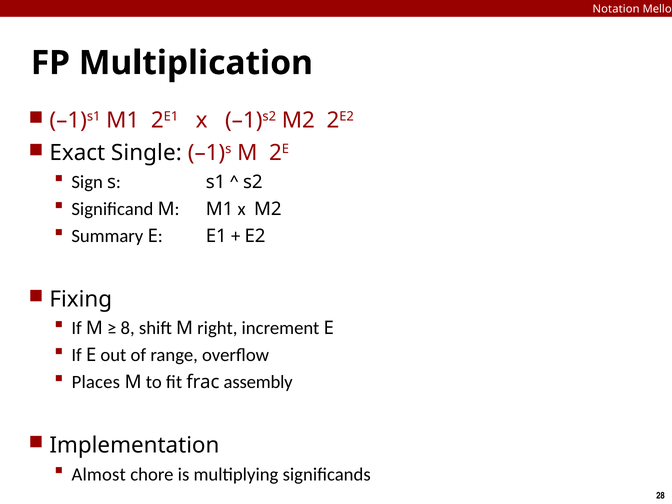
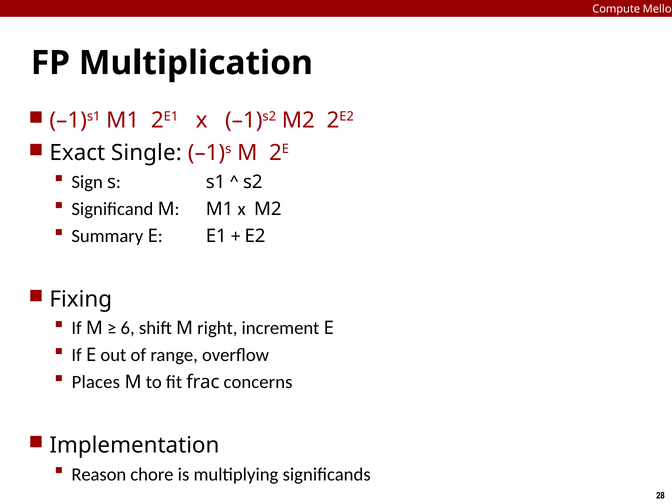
Notation: Notation -> Compute
8: 8 -> 6
assembly: assembly -> concerns
Almost: Almost -> Reason
